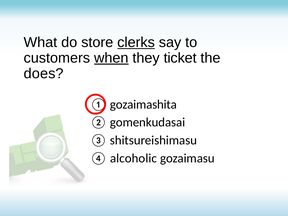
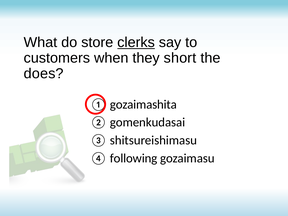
when underline: present -> none
ticket: ticket -> short
alcoholic: alcoholic -> following
